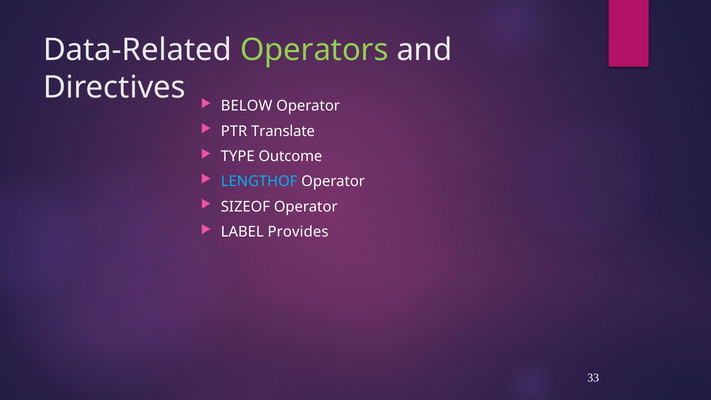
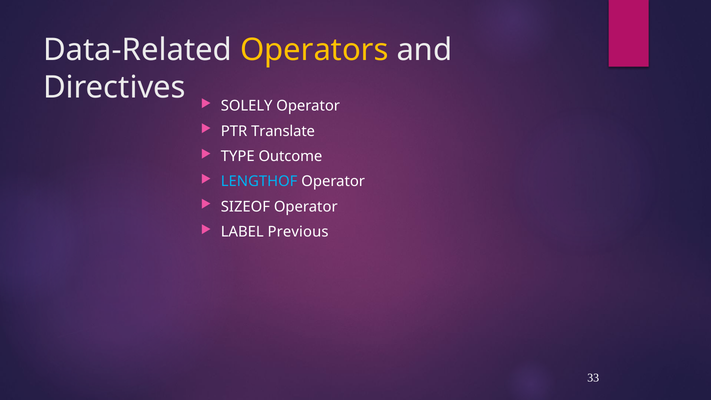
Operators colour: light green -> yellow
BELOW: BELOW -> SOLELY
Provides: Provides -> Previous
